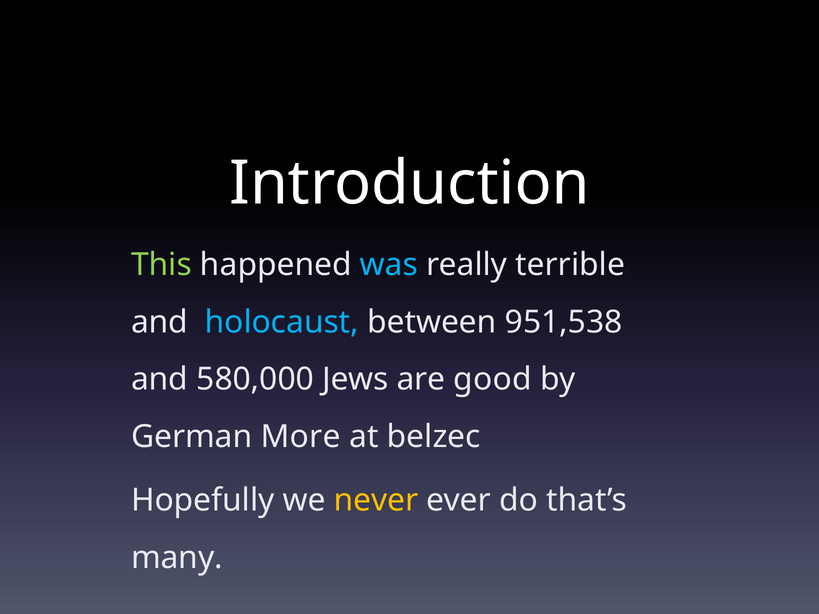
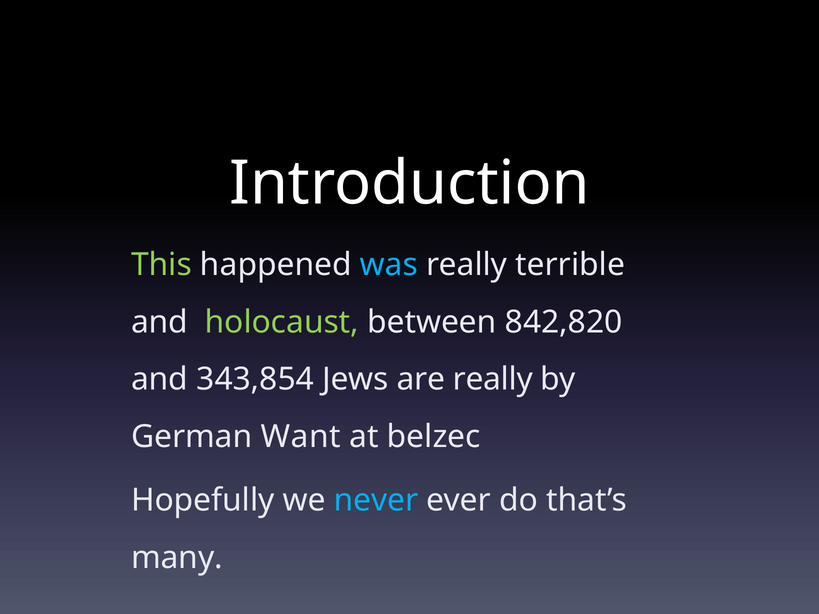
holocaust colour: light blue -> light green
951,538: 951,538 -> 842,820
580,000: 580,000 -> 343,854
are good: good -> really
More: More -> Want
never colour: yellow -> light blue
